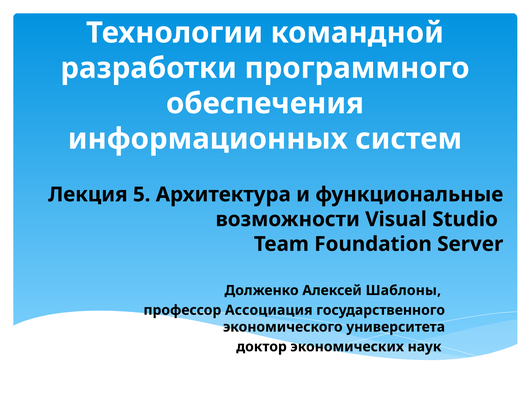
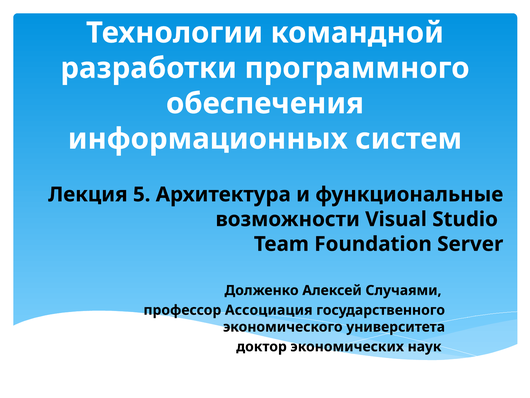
Шаблоны: Шаблоны -> Случаями
